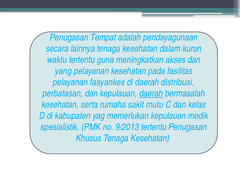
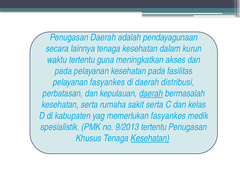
Penugasan Tempat: Tempat -> Daerah
yang at (63, 71): yang -> pada
sakit mutu: mutu -> serta
memerlukan kepulauan: kepulauan -> fasyankes
Kesehatan at (150, 138) underline: none -> present
